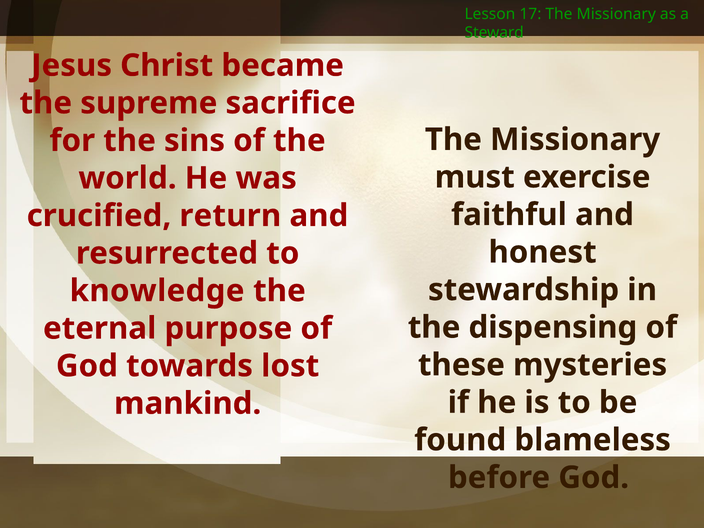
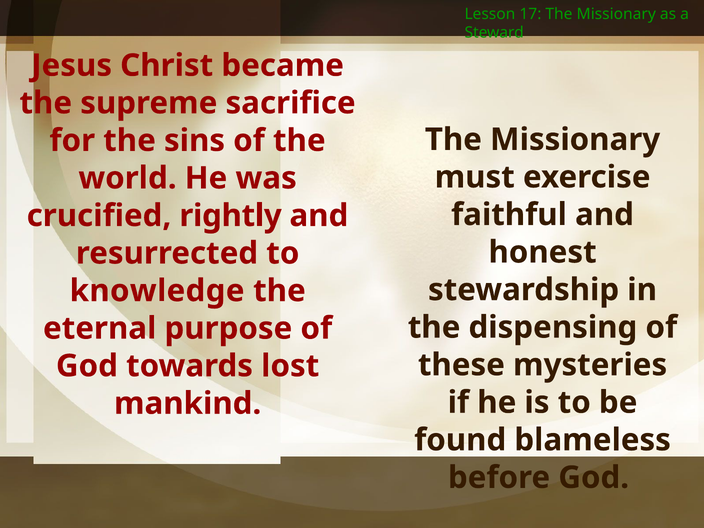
return: return -> rightly
